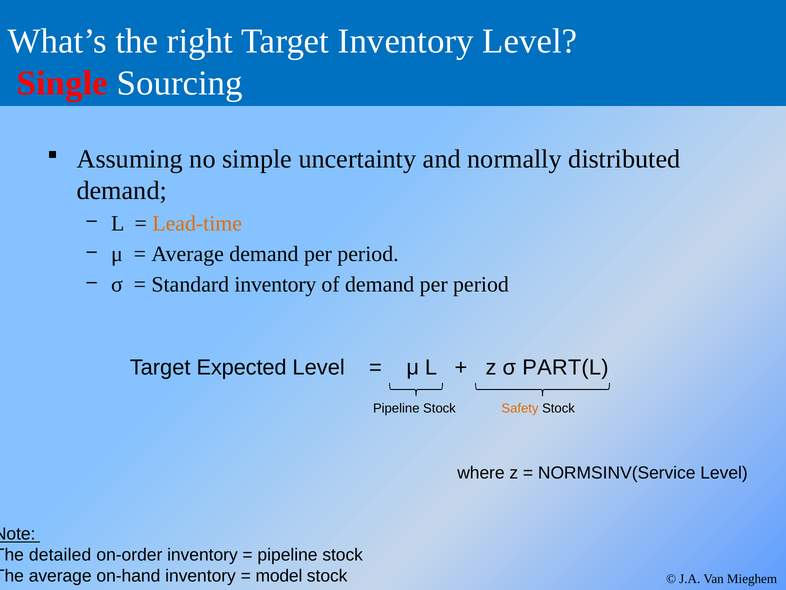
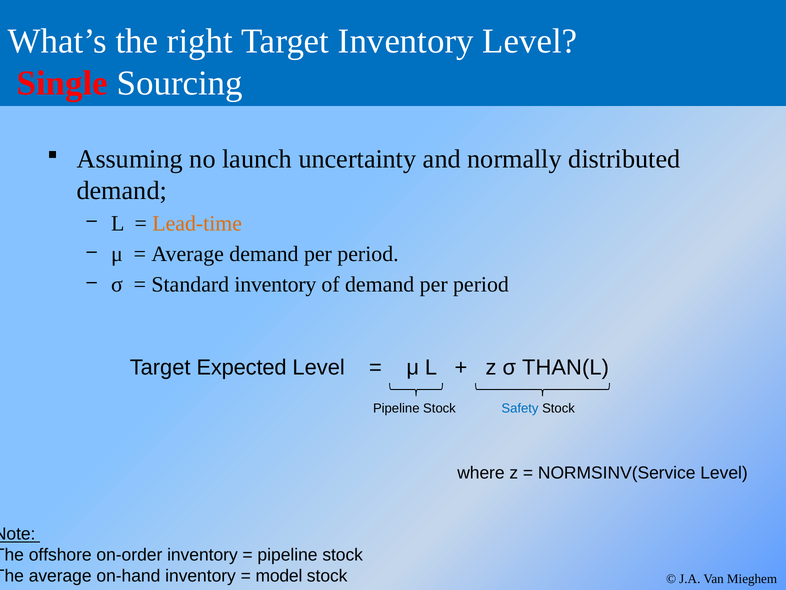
simple: simple -> launch
PART(L: PART(L -> THAN(L
Safety colour: orange -> blue
detailed: detailed -> offshore
